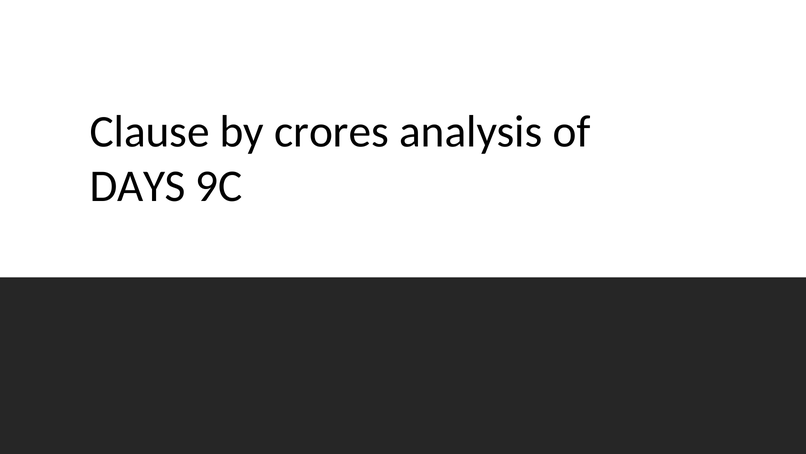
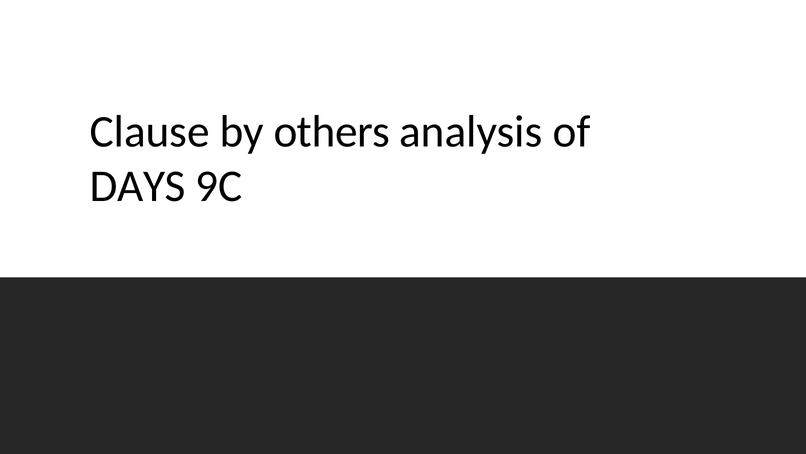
crores: crores -> others
